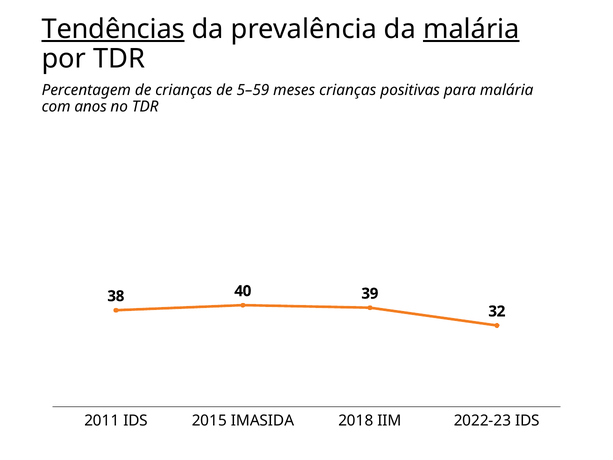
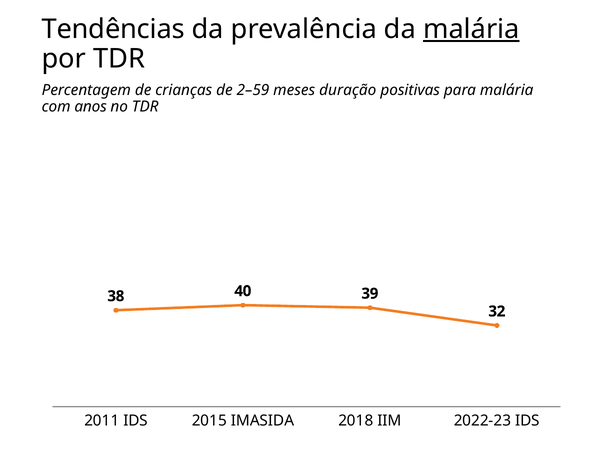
Tendências underline: present -> none
5–59: 5–59 -> 2–59
meses crianças: crianças -> duração
